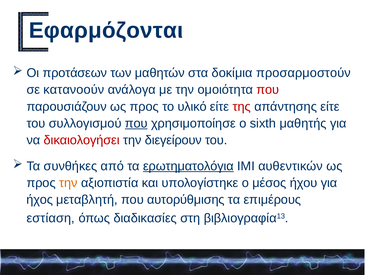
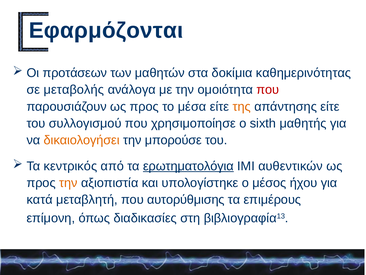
προσαρμοστούν: προσαρμοστούν -> καθημερινότητας
κατανοούν: κατανοούν -> μεταβολής
υλικό: υλικό -> μέσα
της colour: red -> orange
που at (136, 123) underline: present -> none
δικαιολογήσει colour: red -> orange
διεγείρουν: διεγείρουν -> μπορούσε
συνθήκες: συνθήκες -> κεντρικός
ήχος: ήχος -> κατά
εστίαση: εστίαση -> επίμονη
